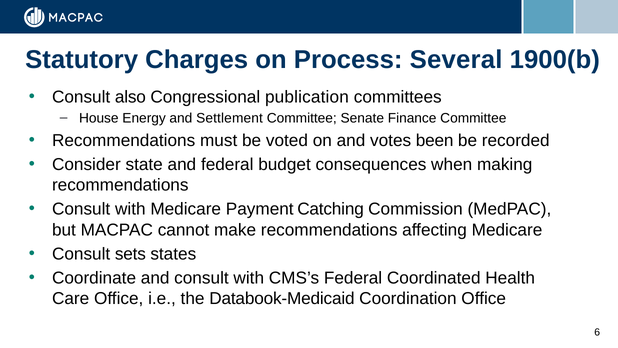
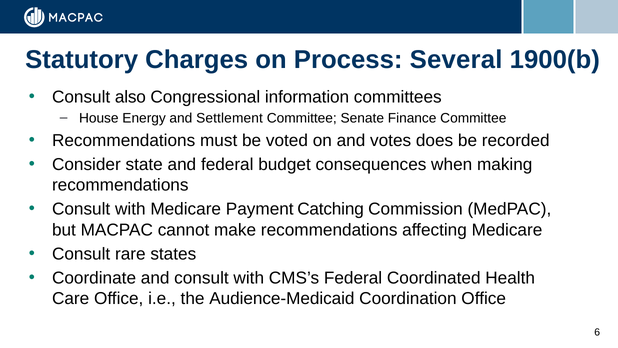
publication: publication -> information
been: been -> does
sets: sets -> rare
Databook-Medicaid: Databook-Medicaid -> Audience-Medicaid
